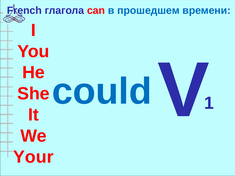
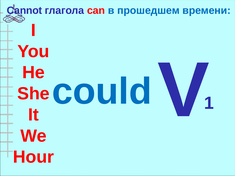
French: French -> Cannot
Your: Your -> Hour
